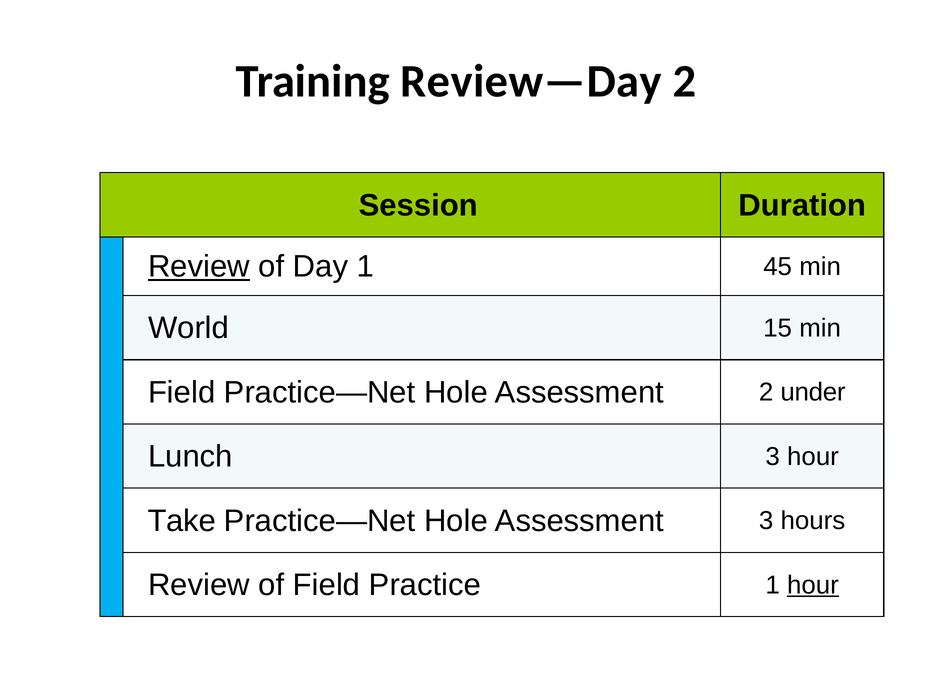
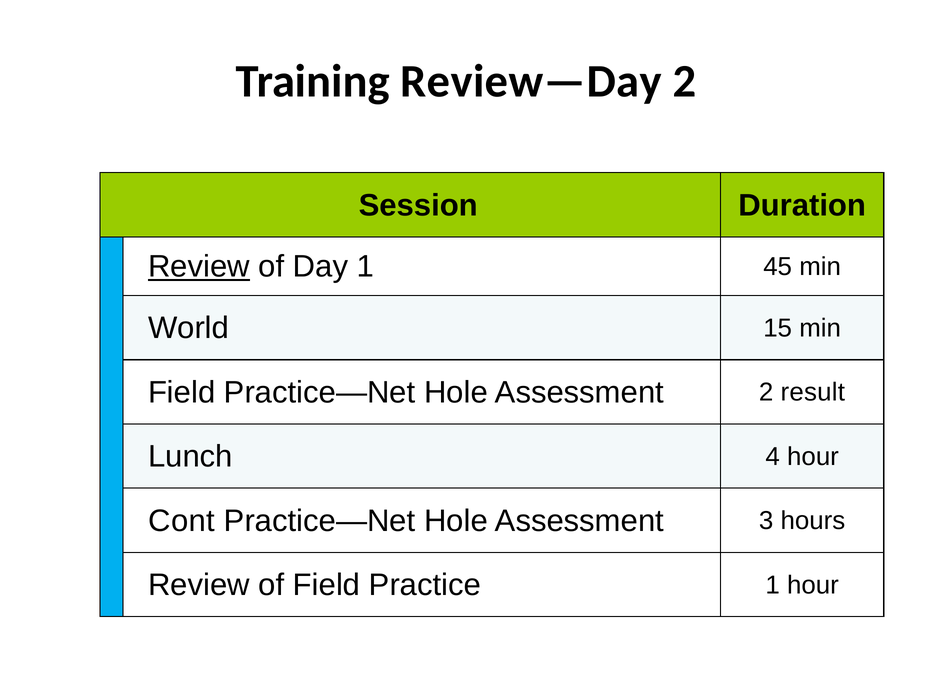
under: under -> result
Lunch 3: 3 -> 4
Take: Take -> Cont
hour at (813, 585) underline: present -> none
